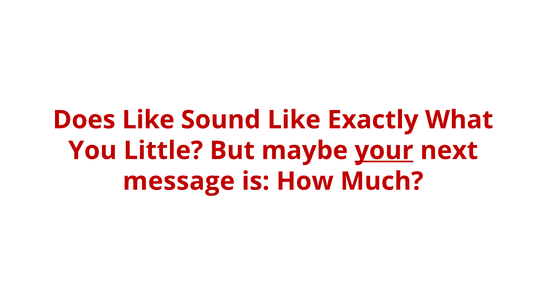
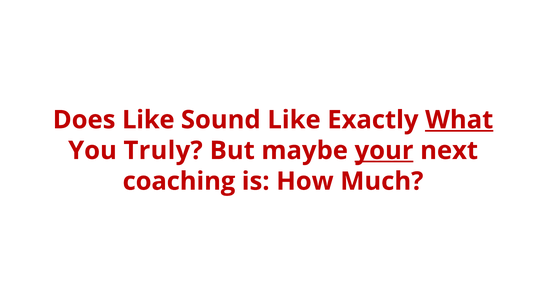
What underline: none -> present
Little: Little -> Truly
message: message -> coaching
